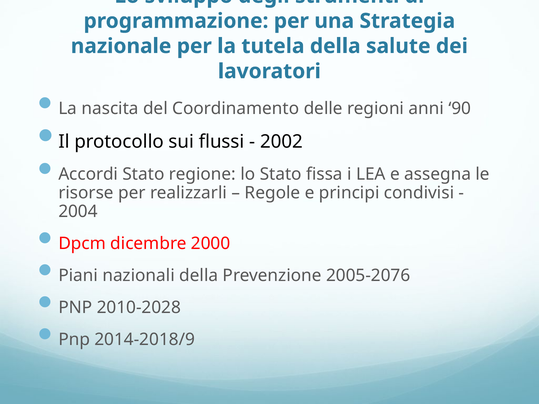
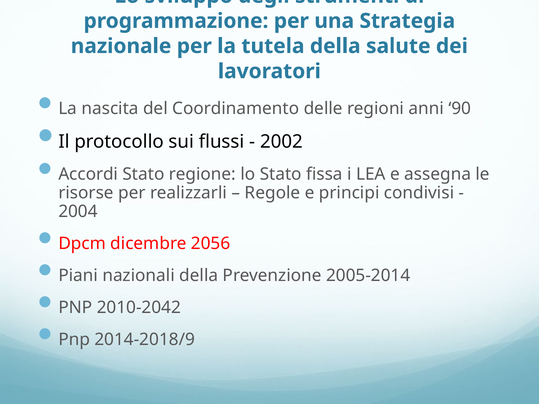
2000: 2000 -> 2056
2005-2076: 2005-2076 -> 2005-2014
2010-2028: 2010-2028 -> 2010-2042
